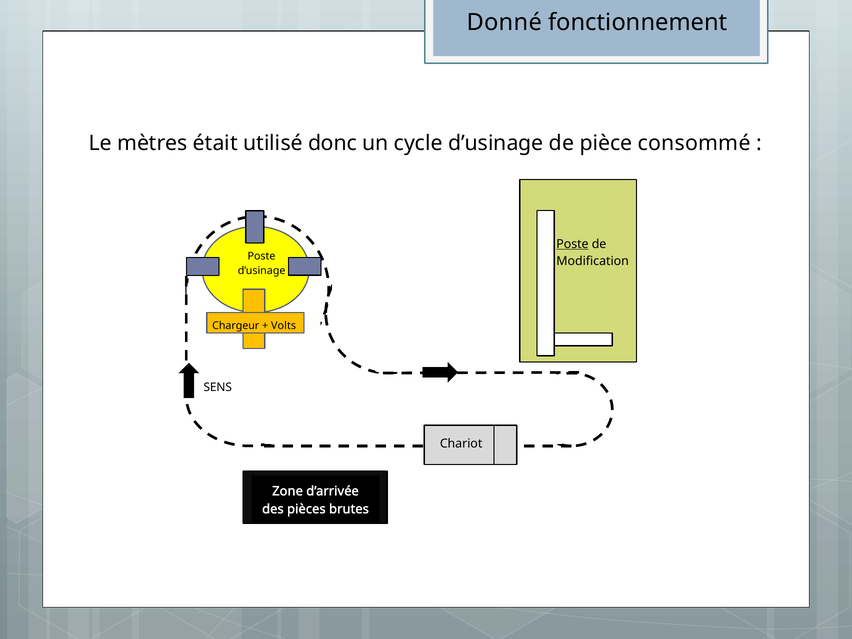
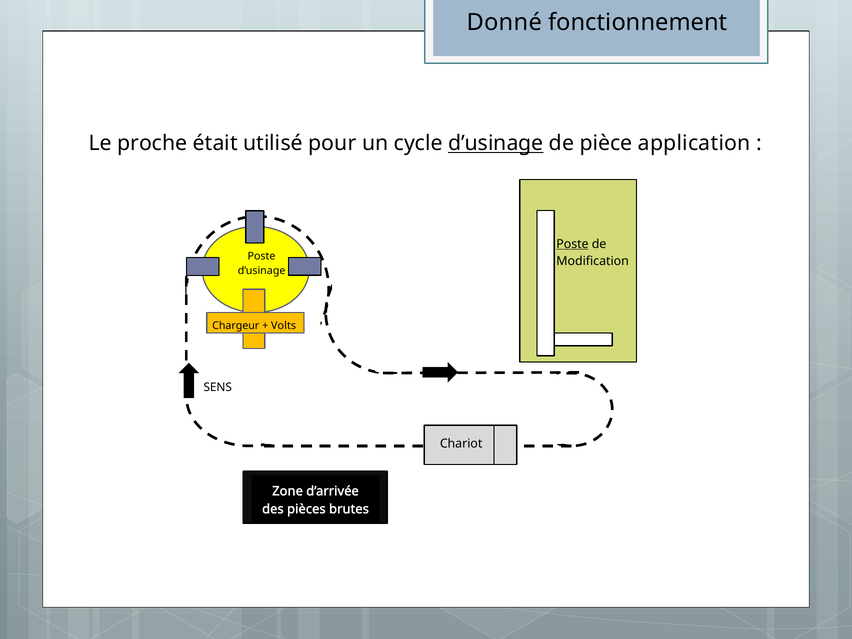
mètres: mètres -> proche
donc: donc -> pour
d’usinage at (496, 143) underline: none -> present
consommé: consommé -> application
